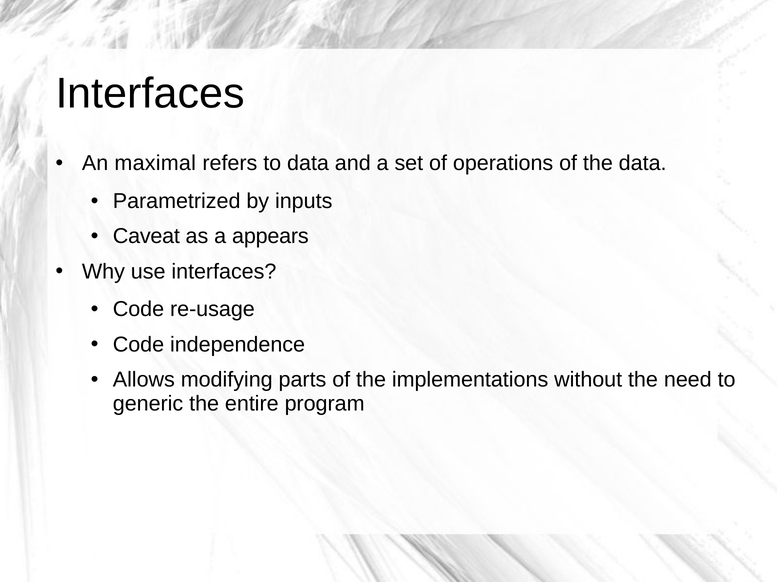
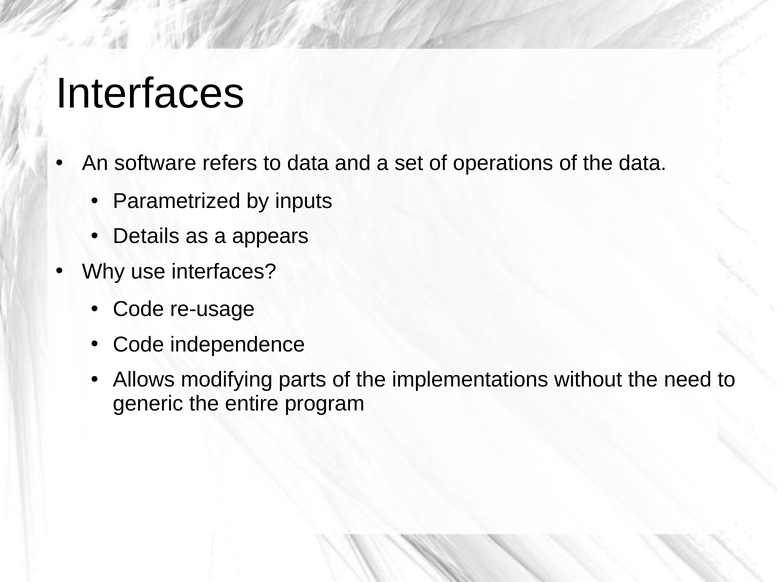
maximal: maximal -> software
Caveat: Caveat -> Details
